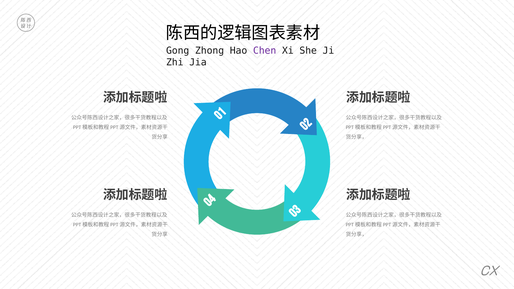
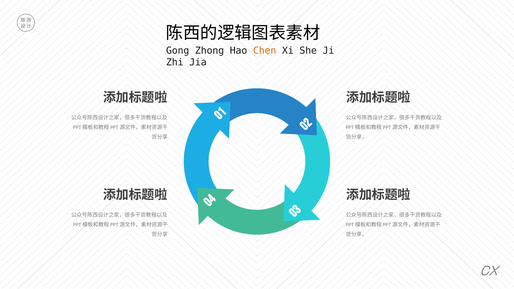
Chen colour: purple -> orange
